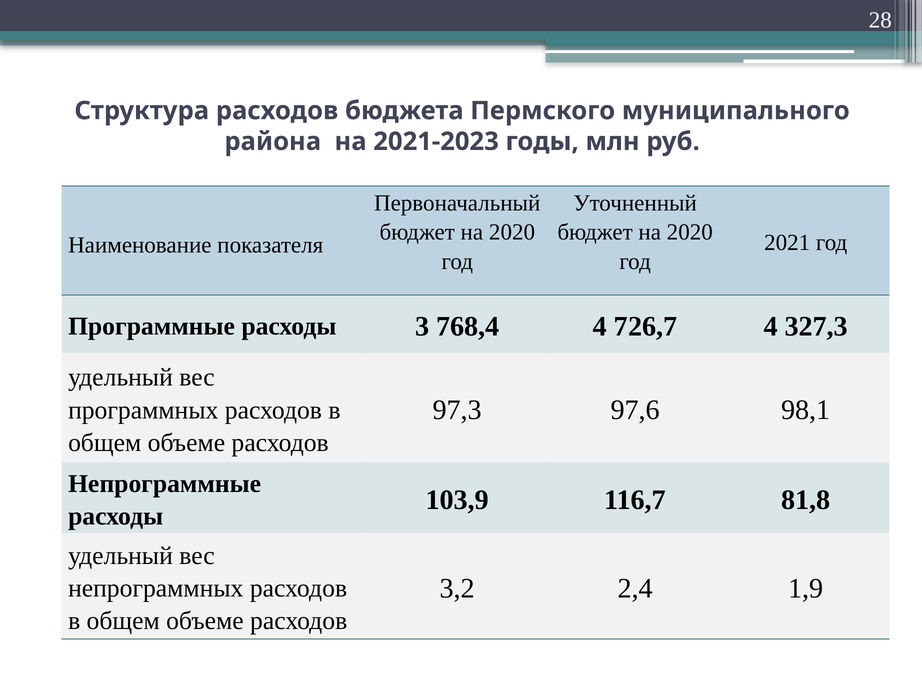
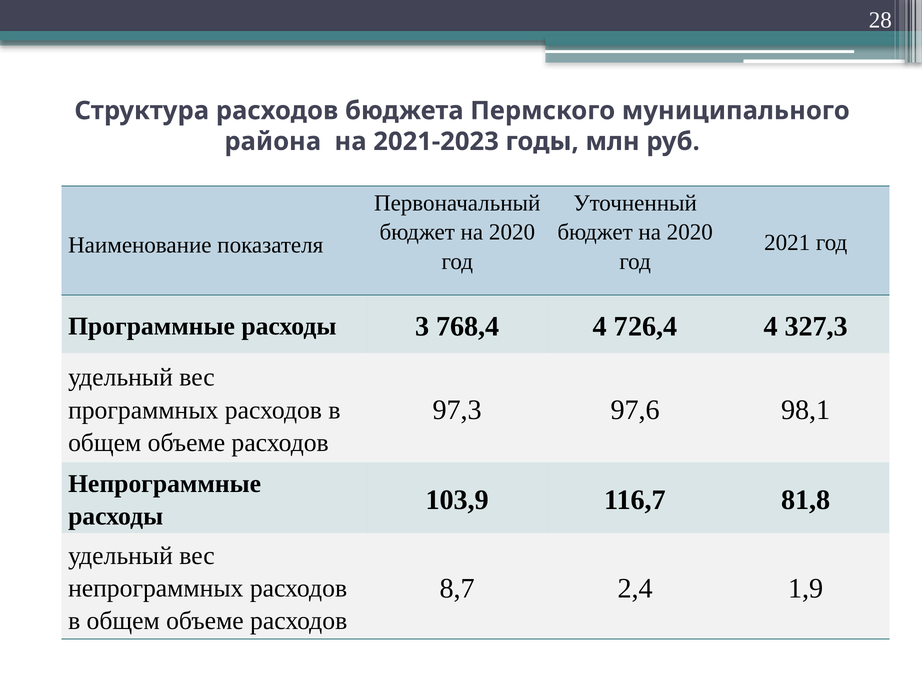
726,7: 726,7 -> 726,4
3,2: 3,2 -> 8,7
